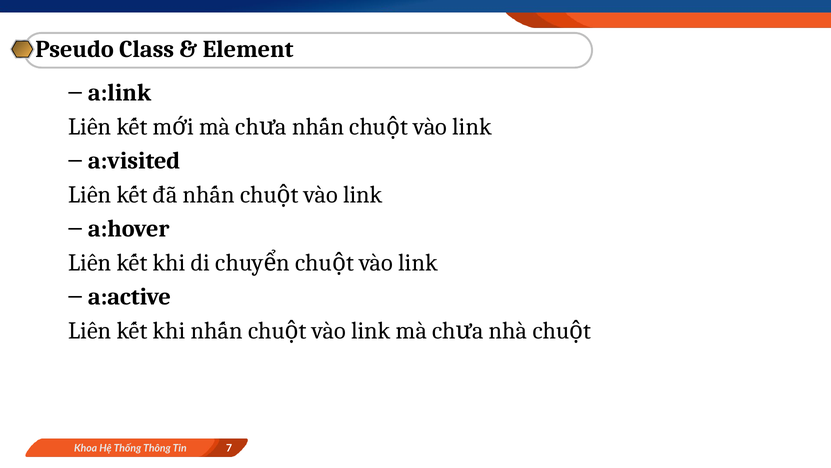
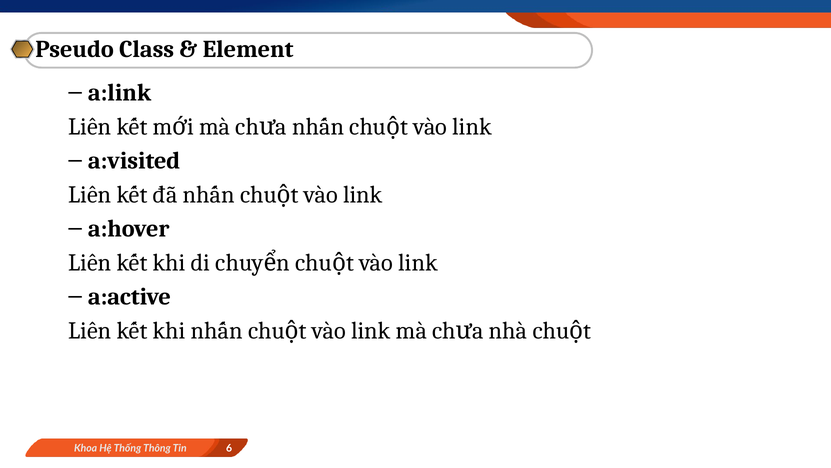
7: 7 -> 6
